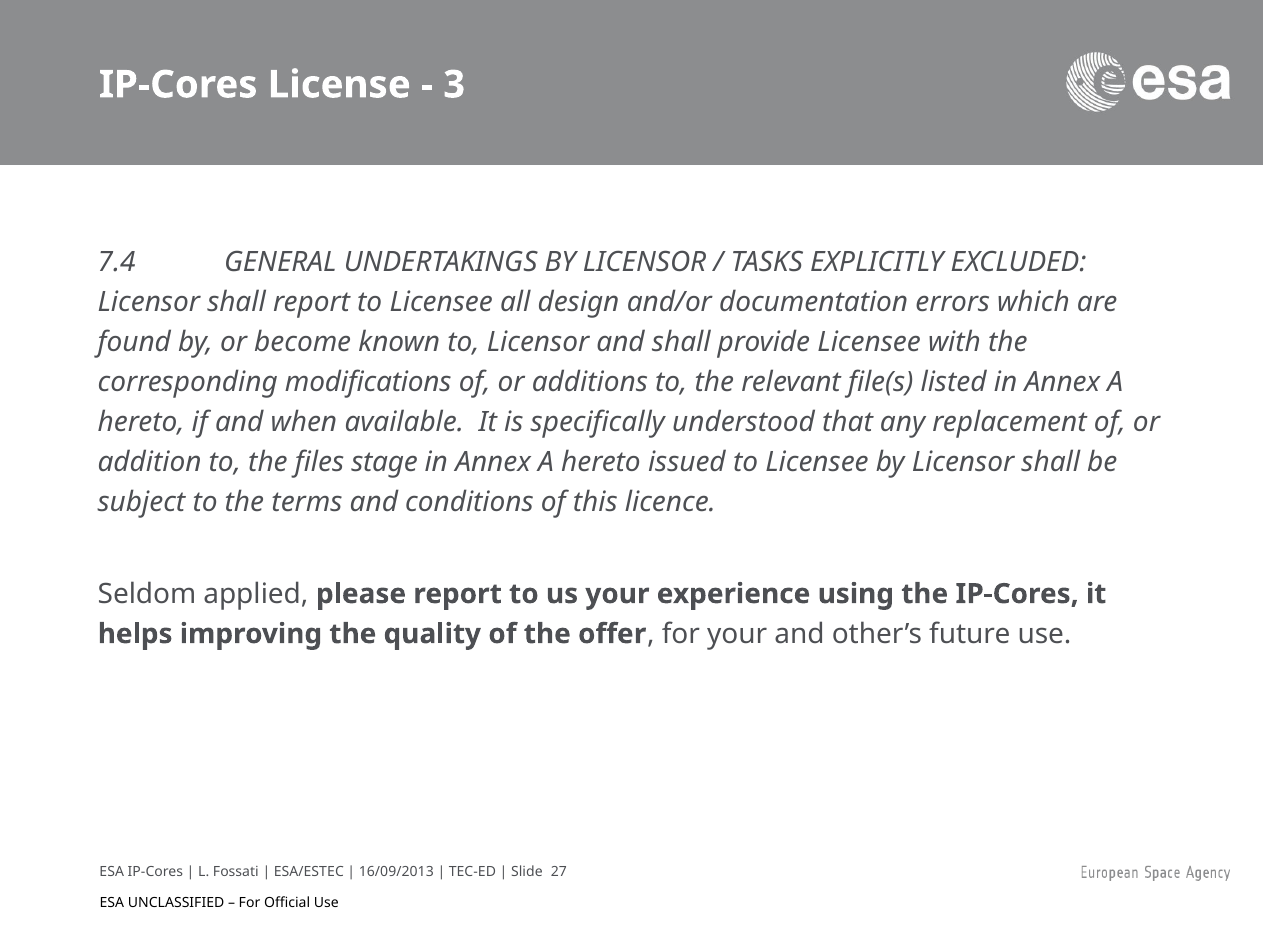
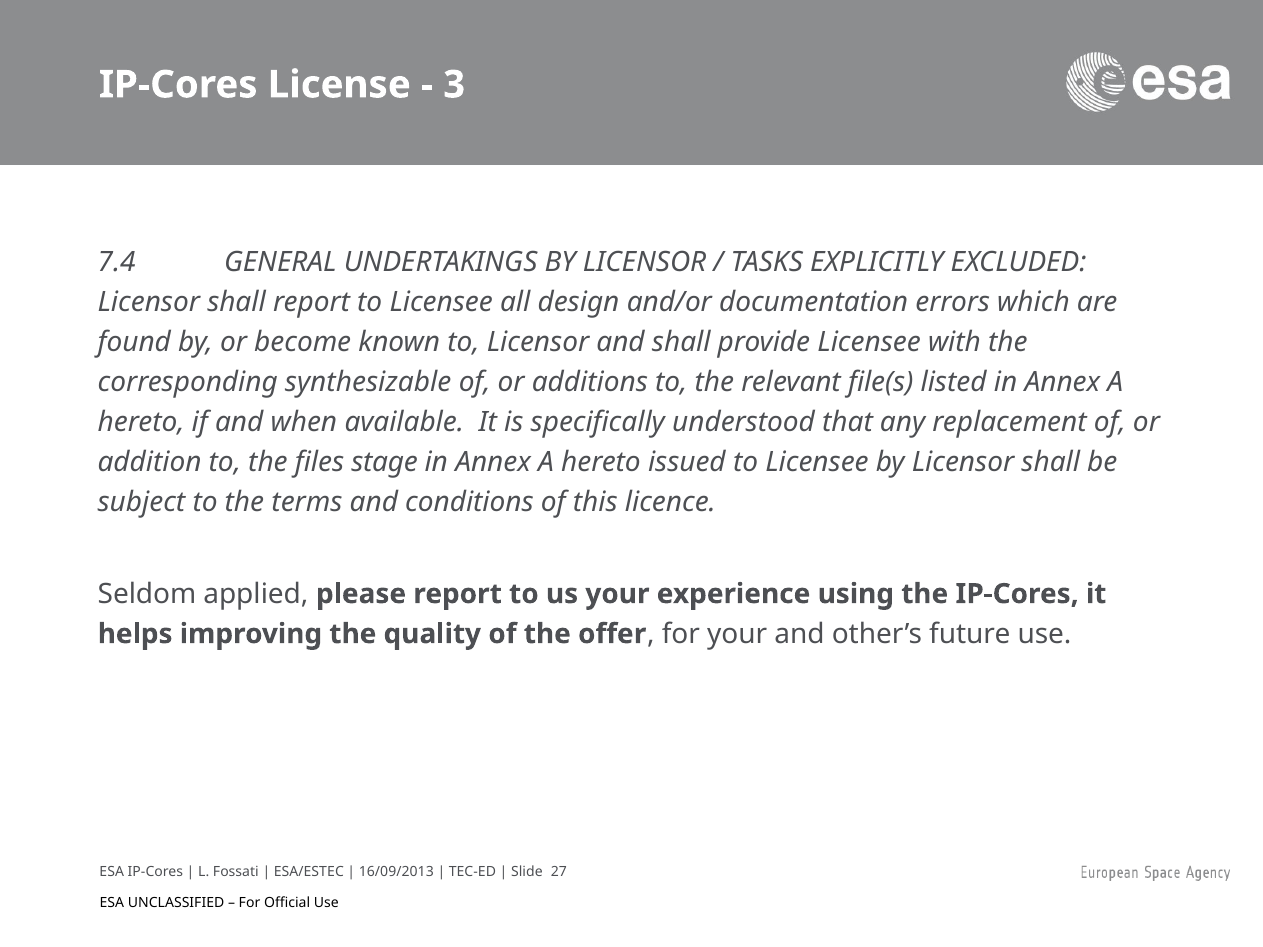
modifications: modifications -> synthesizable
